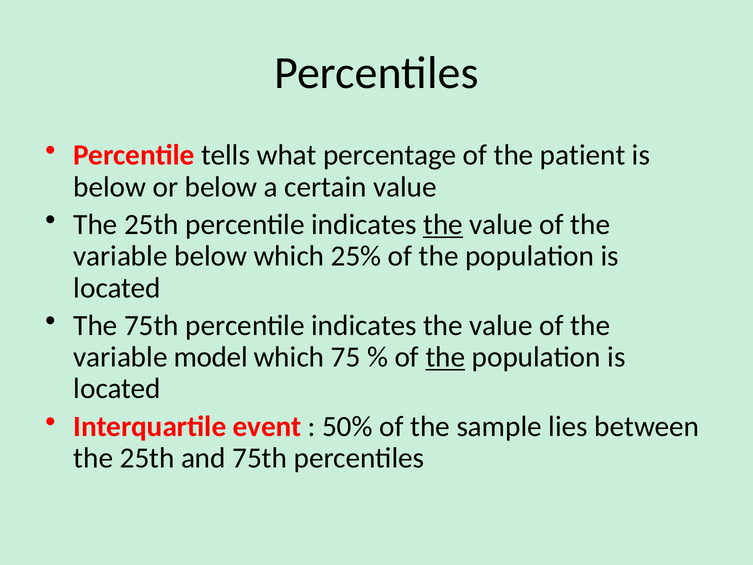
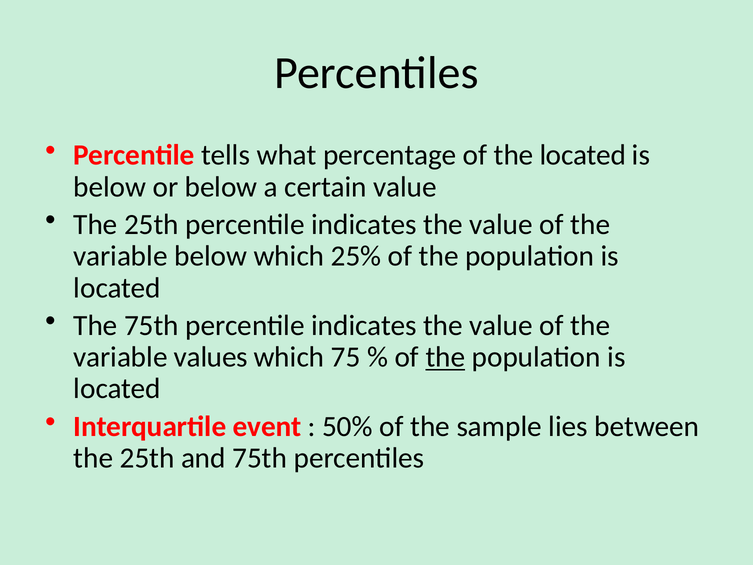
the patient: patient -> located
the at (443, 224) underline: present -> none
model: model -> values
